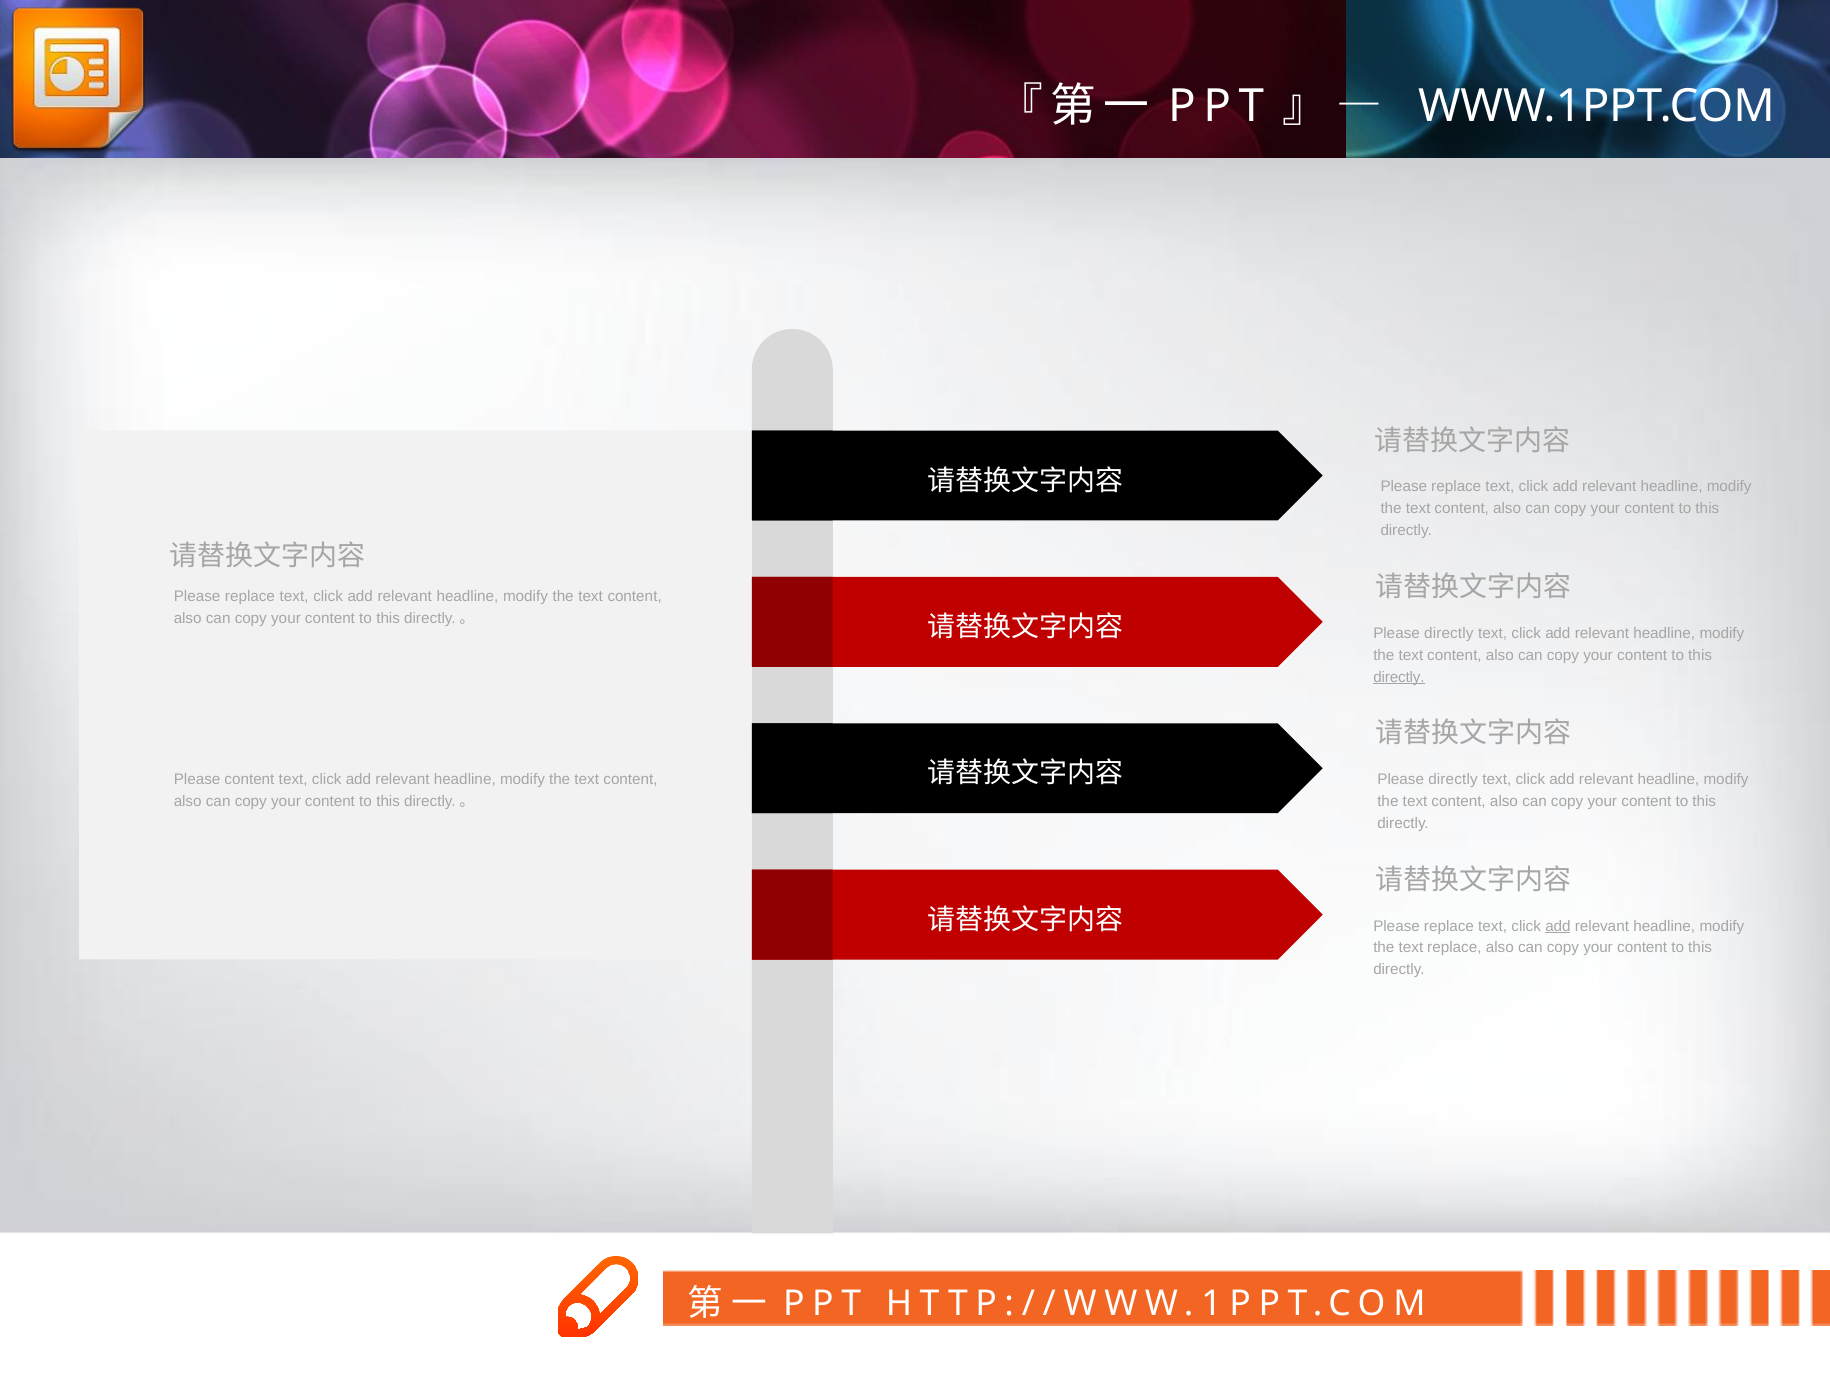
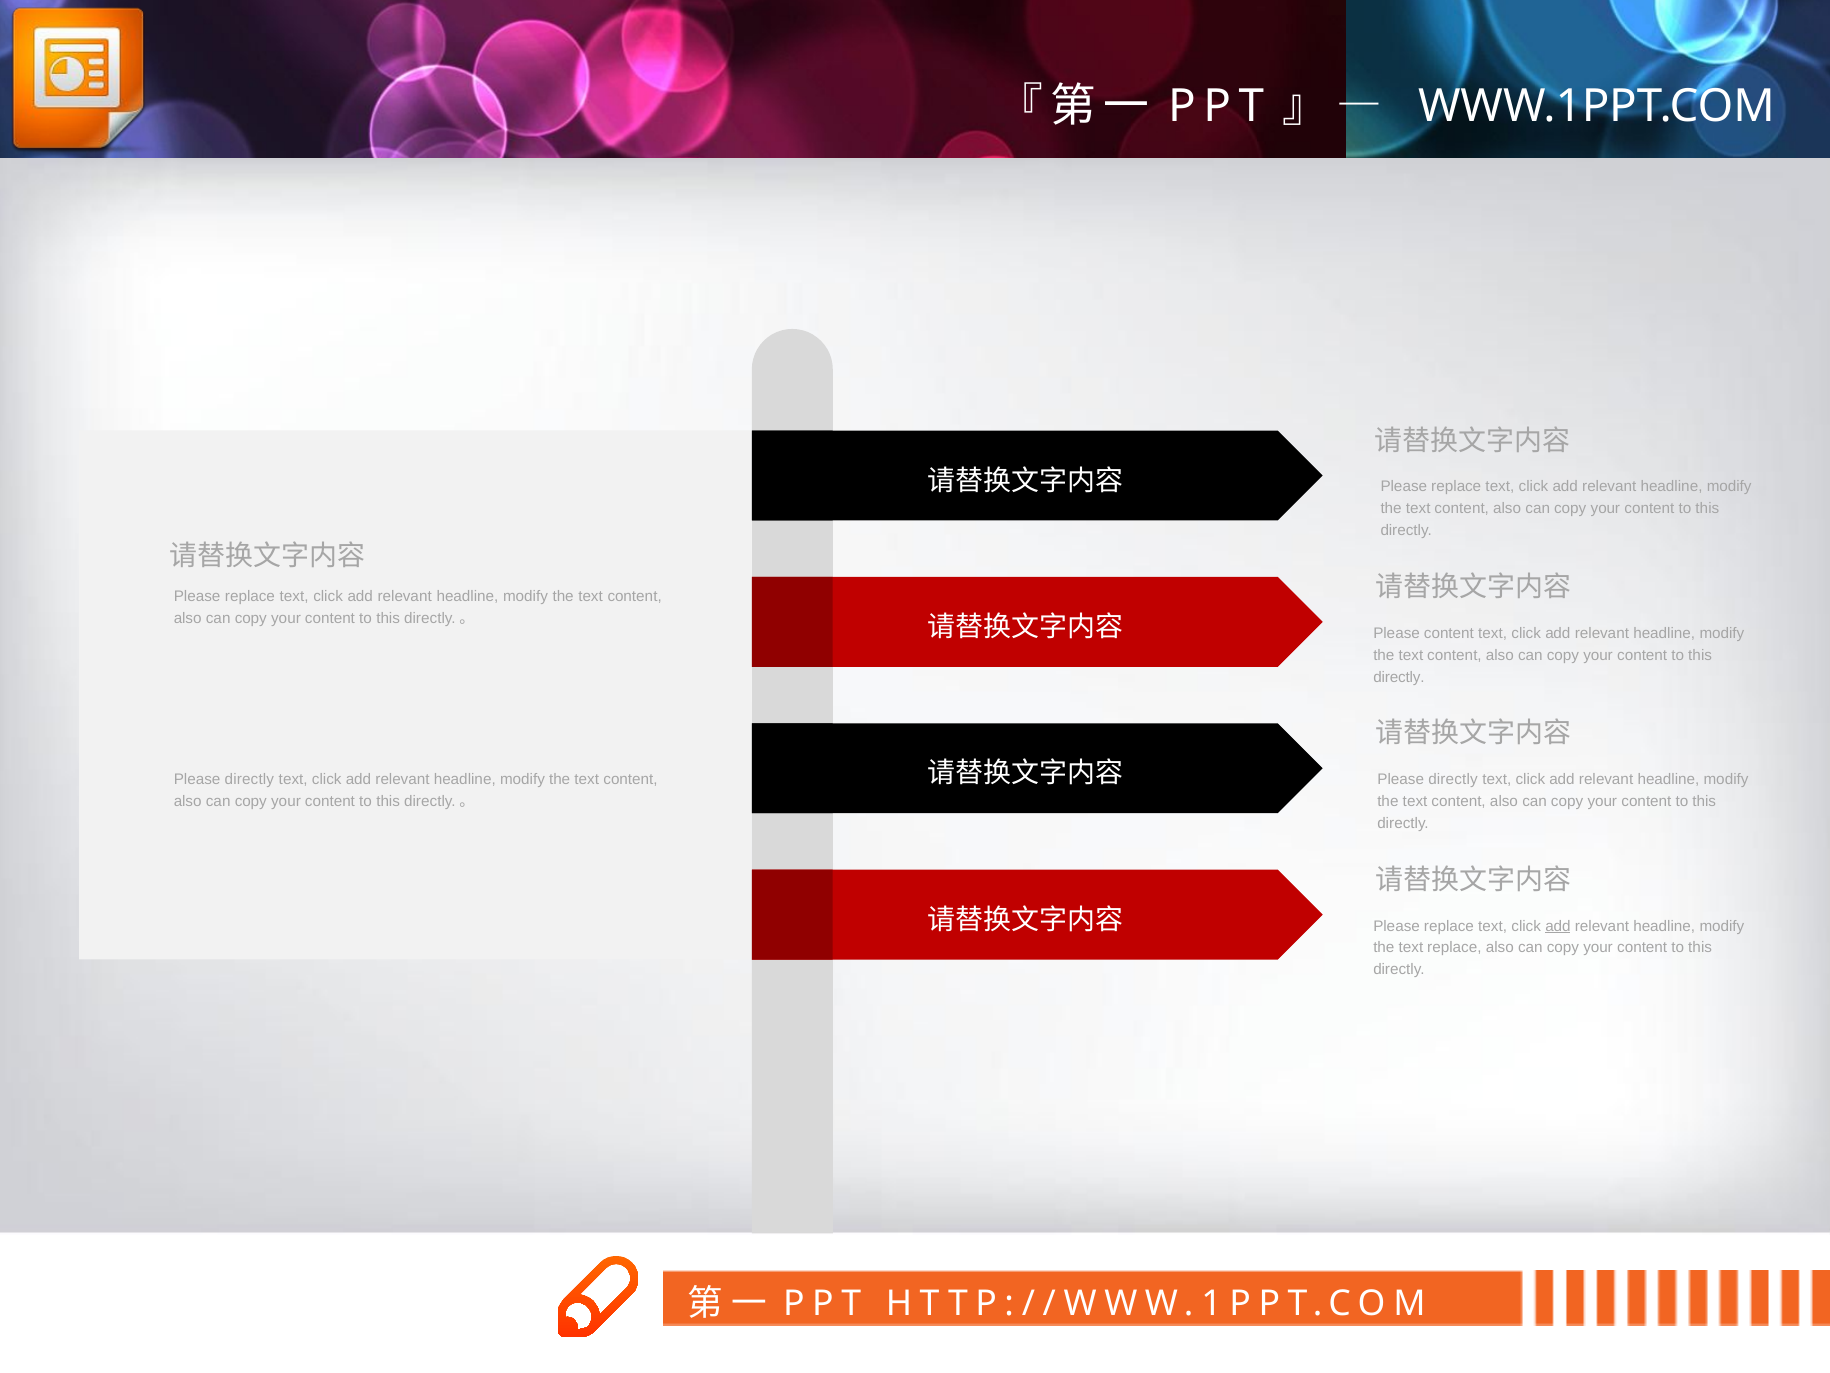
directly at (1449, 633): directly -> content
directly at (1399, 677) underline: present -> none
content at (249, 779): content -> directly
